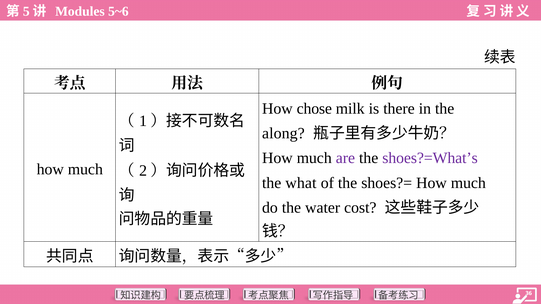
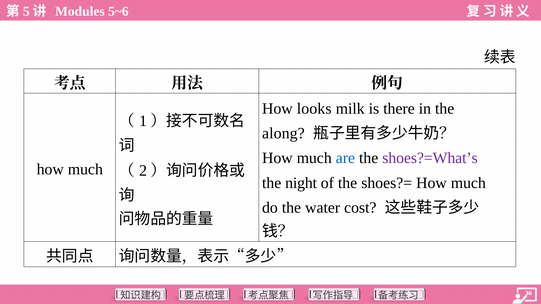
chose: chose -> looks
are colour: purple -> blue
what: what -> night
